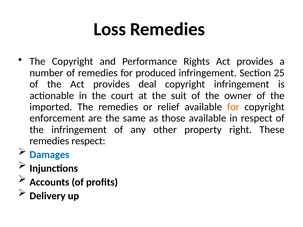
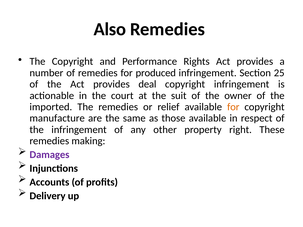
Loss: Loss -> Also
enforcement: enforcement -> manufacture
remedies respect: respect -> making
Damages colour: blue -> purple
